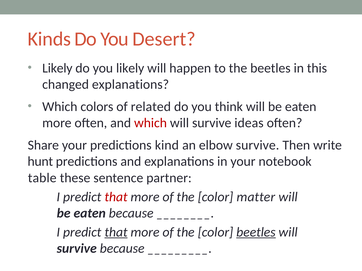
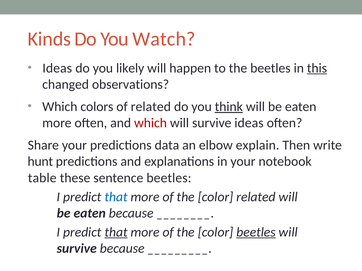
Desert: Desert -> Watch
Likely at (57, 68): Likely -> Ideas
this underline: none -> present
changed explanations: explanations -> observations
think underline: none -> present
kind: kind -> data
elbow survive: survive -> explain
sentence partner: partner -> beetles
that at (116, 197) colour: red -> blue
color matter: matter -> related
